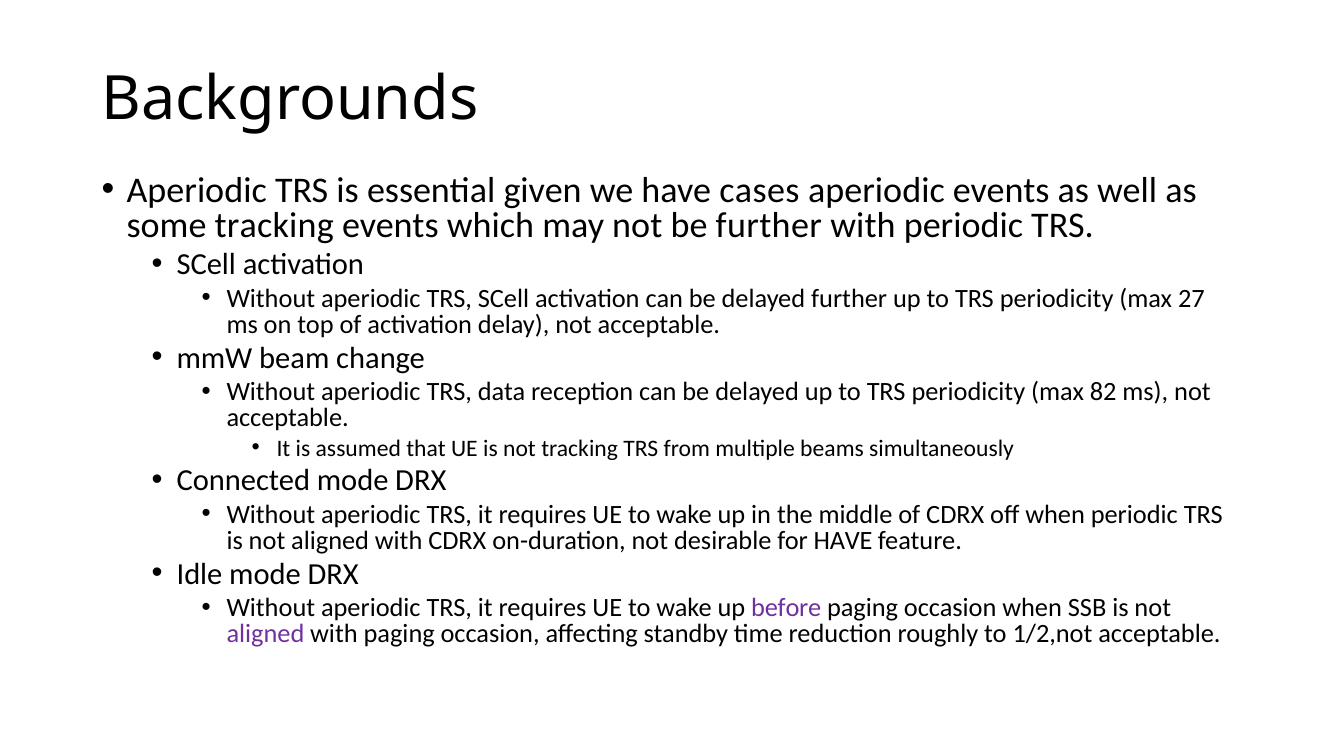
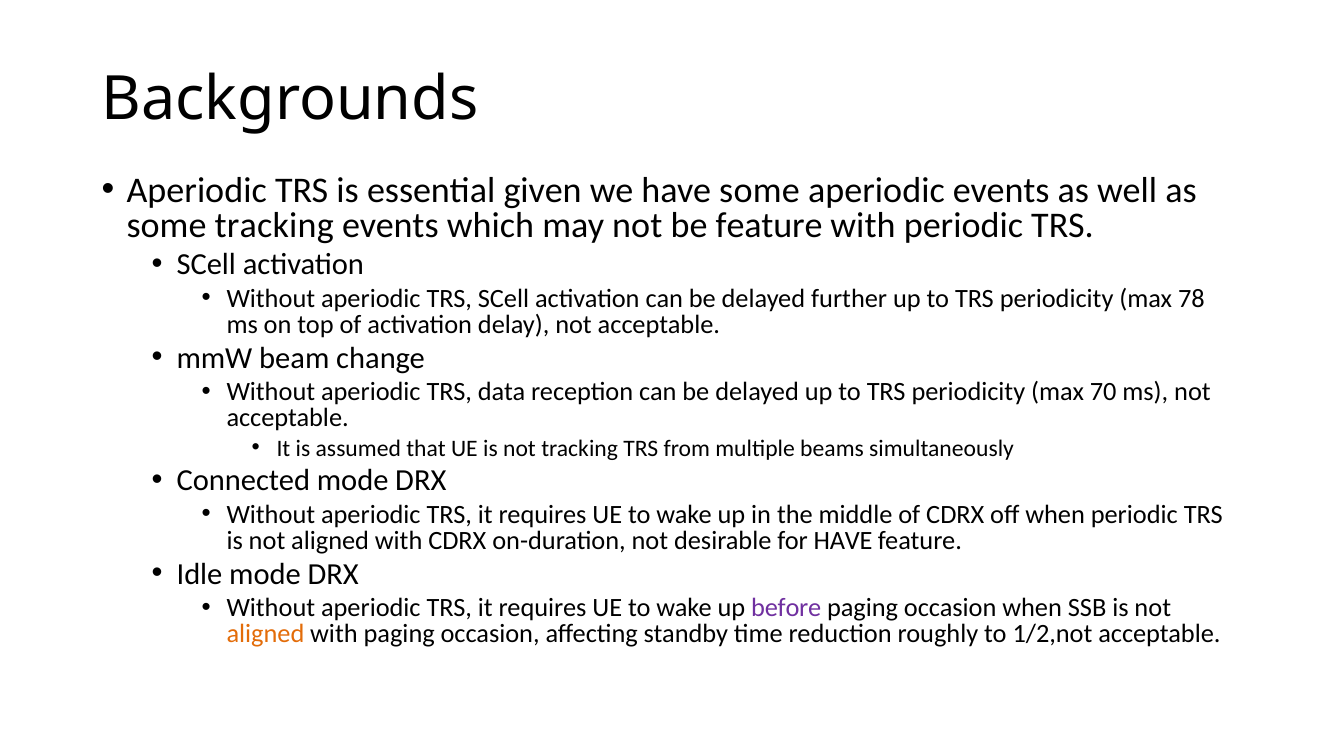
have cases: cases -> some
be further: further -> feature
27: 27 -> 78
82: 82 -> 70
aligned at (265, 634) colour: purple -> orange
